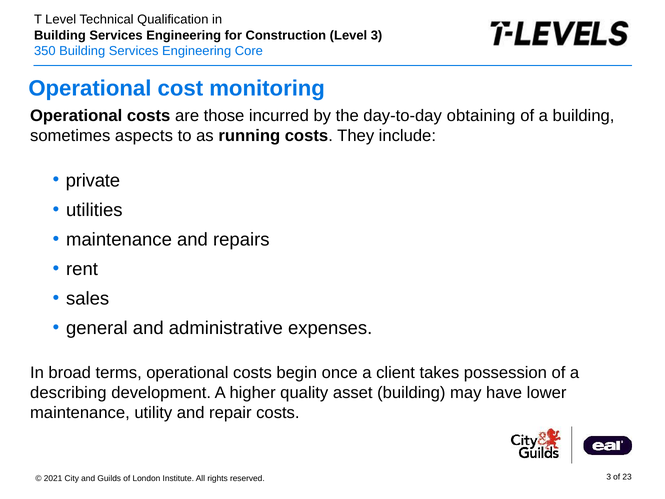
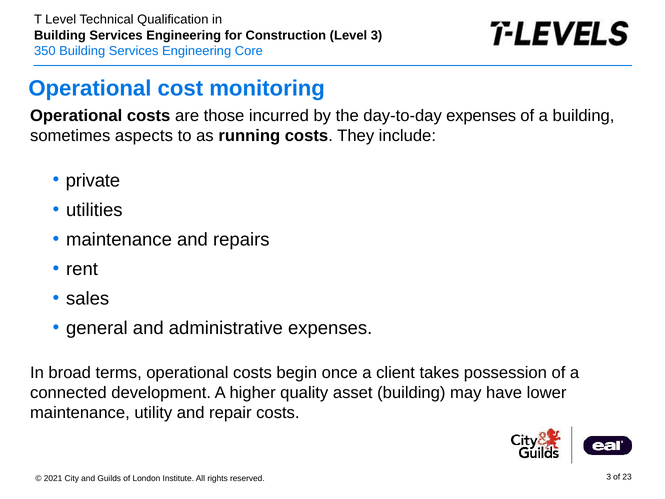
day-to-day obtaining: obtaining -> expenses
describing: describing -> connected
